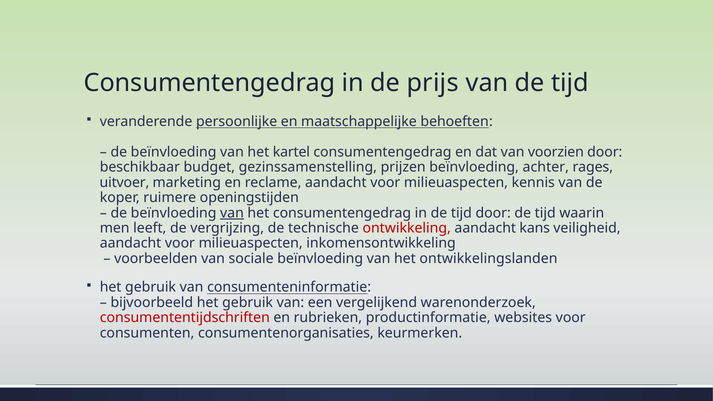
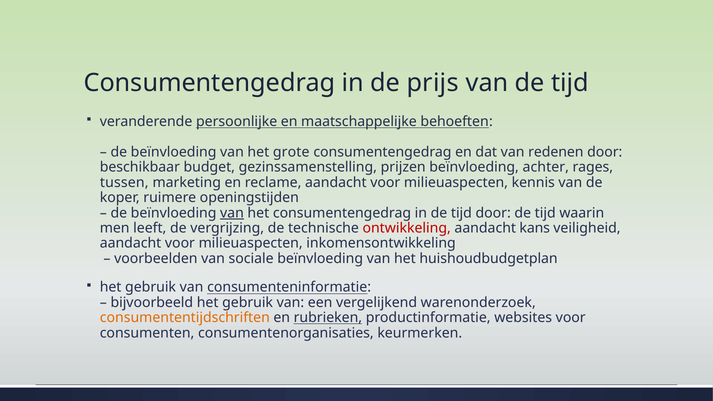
kartel: kartel -> grote
voorzien: voorzien -> redenen
uitvoer: uitvoer -> tussen
ontwikkelingslanden: ontwikkelingslanden -> huishoudbudgetplan
consumententijdschriften colour: red -> orange
rubrieken underline: none -> present
